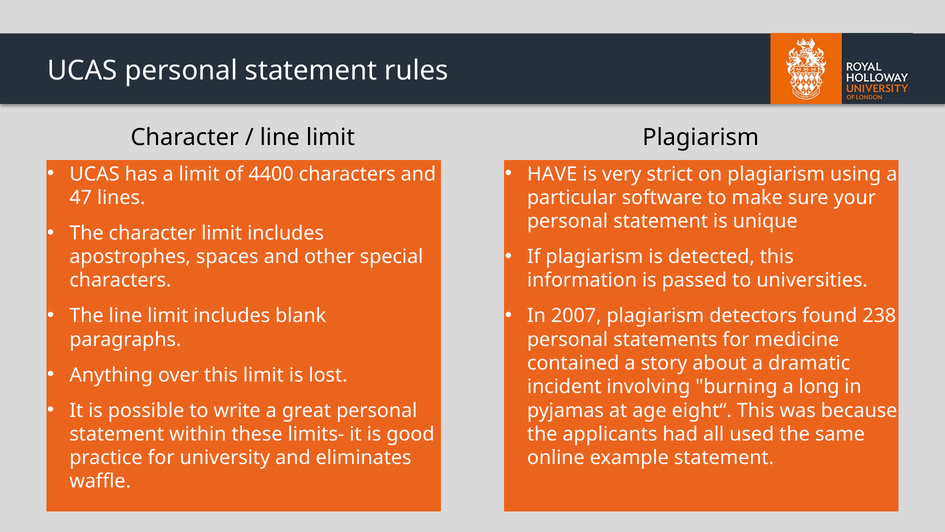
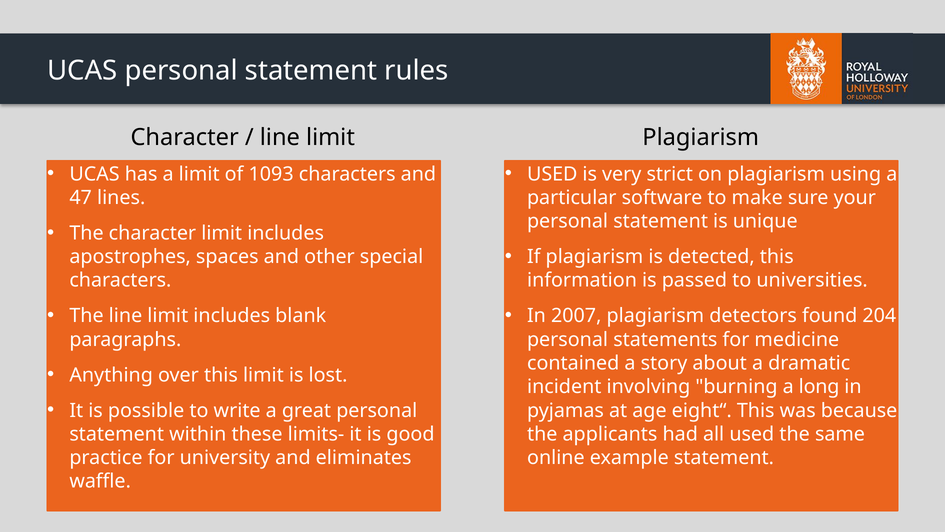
4400: 4400 -> 1093
HAVE at (552, 174): HAVE -> USED
238: 238 -> 204
